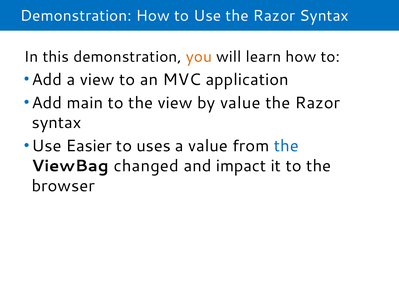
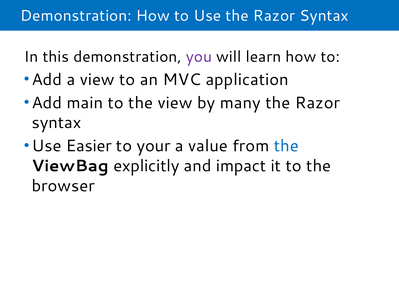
you colour: orange -> purple
by value: value -> many
uses: uses -> your
changed: changed -> explicitly
